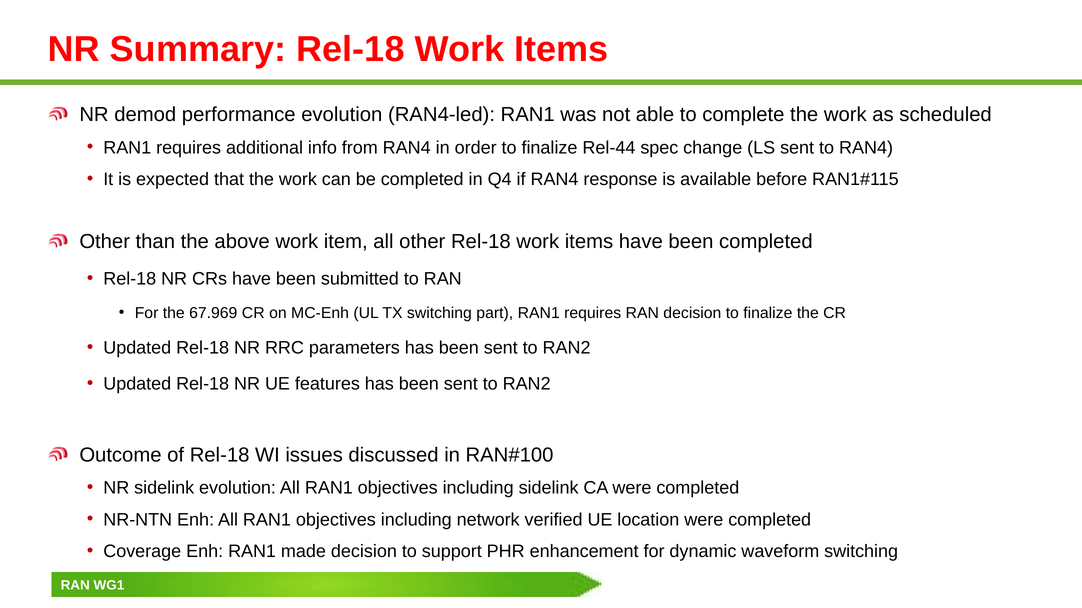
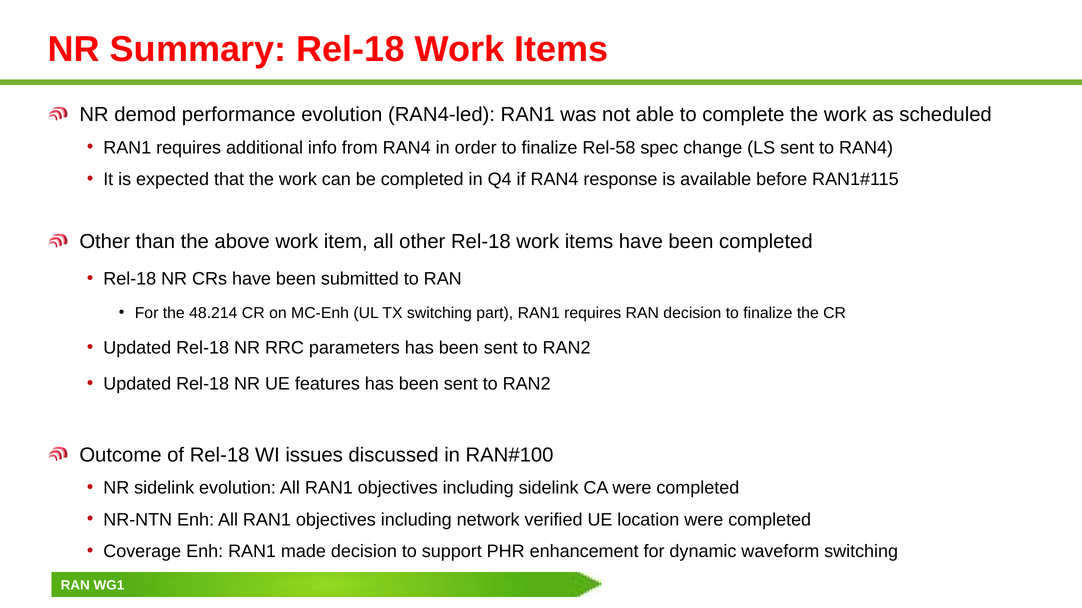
Rel-44: Rel-44 -> Rel-58
67.969: 67.969 -> 48.214
